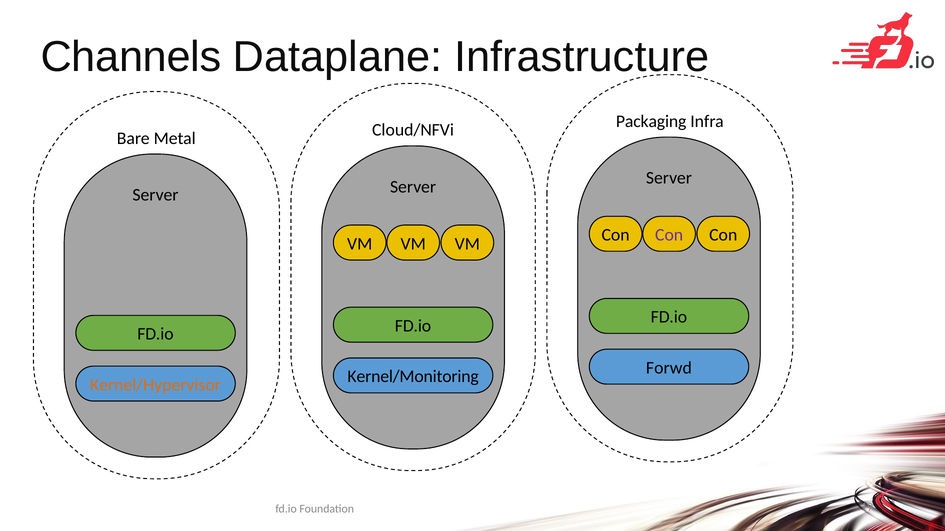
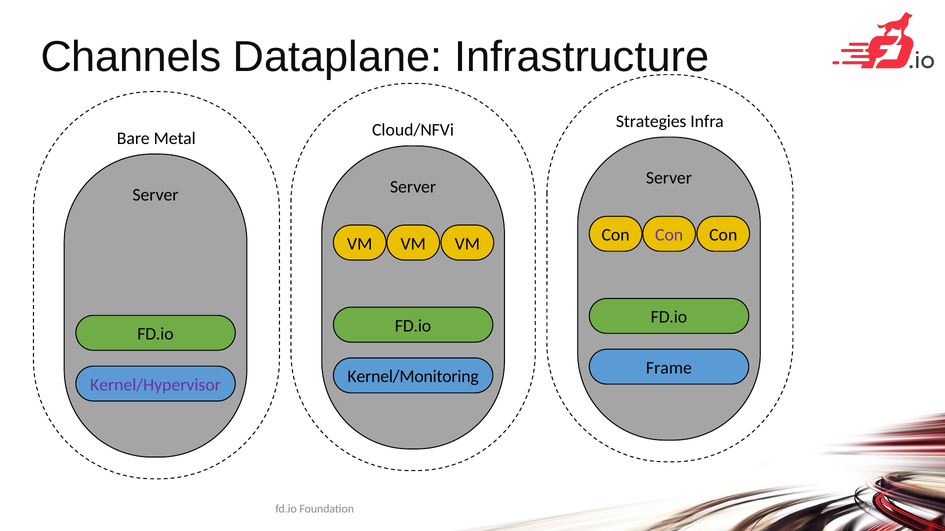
Packaging: Packaging -> Strategies
Forwd: Forwd -> Frame
Kernel/Hypervisor colour: orange -> purple
